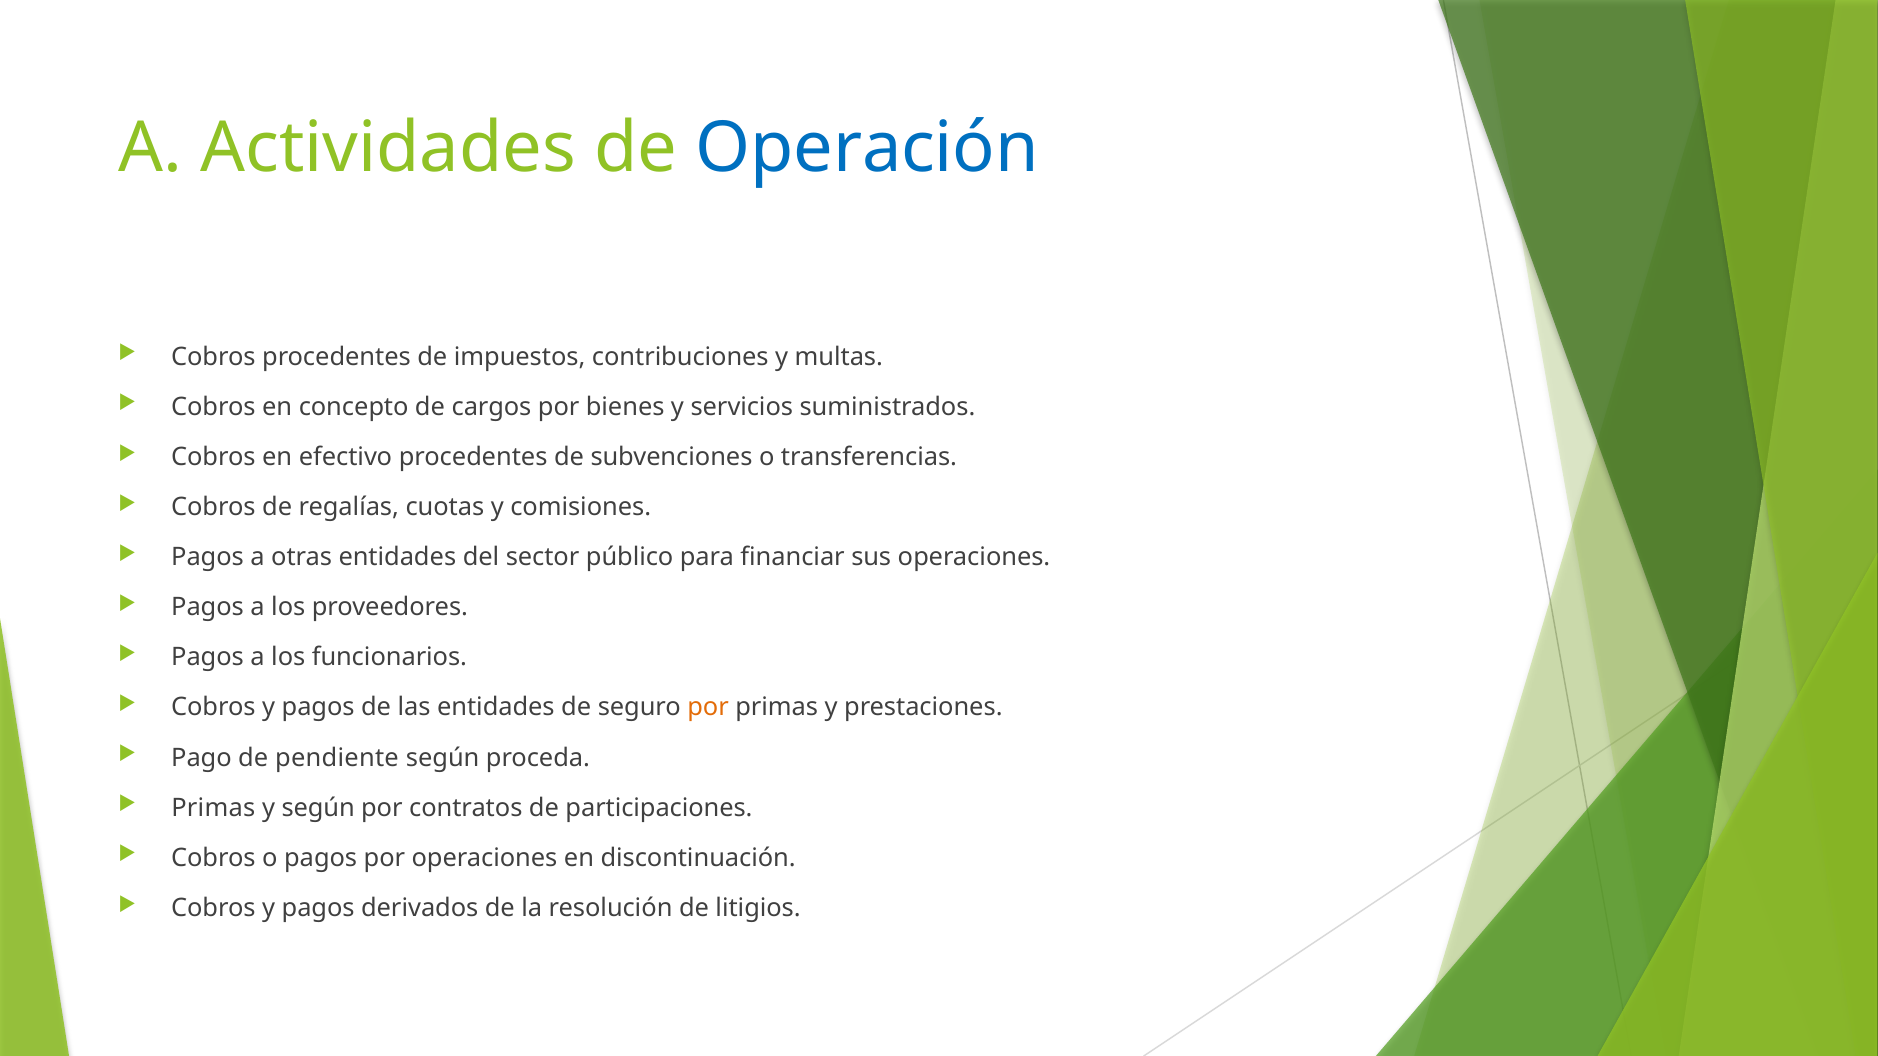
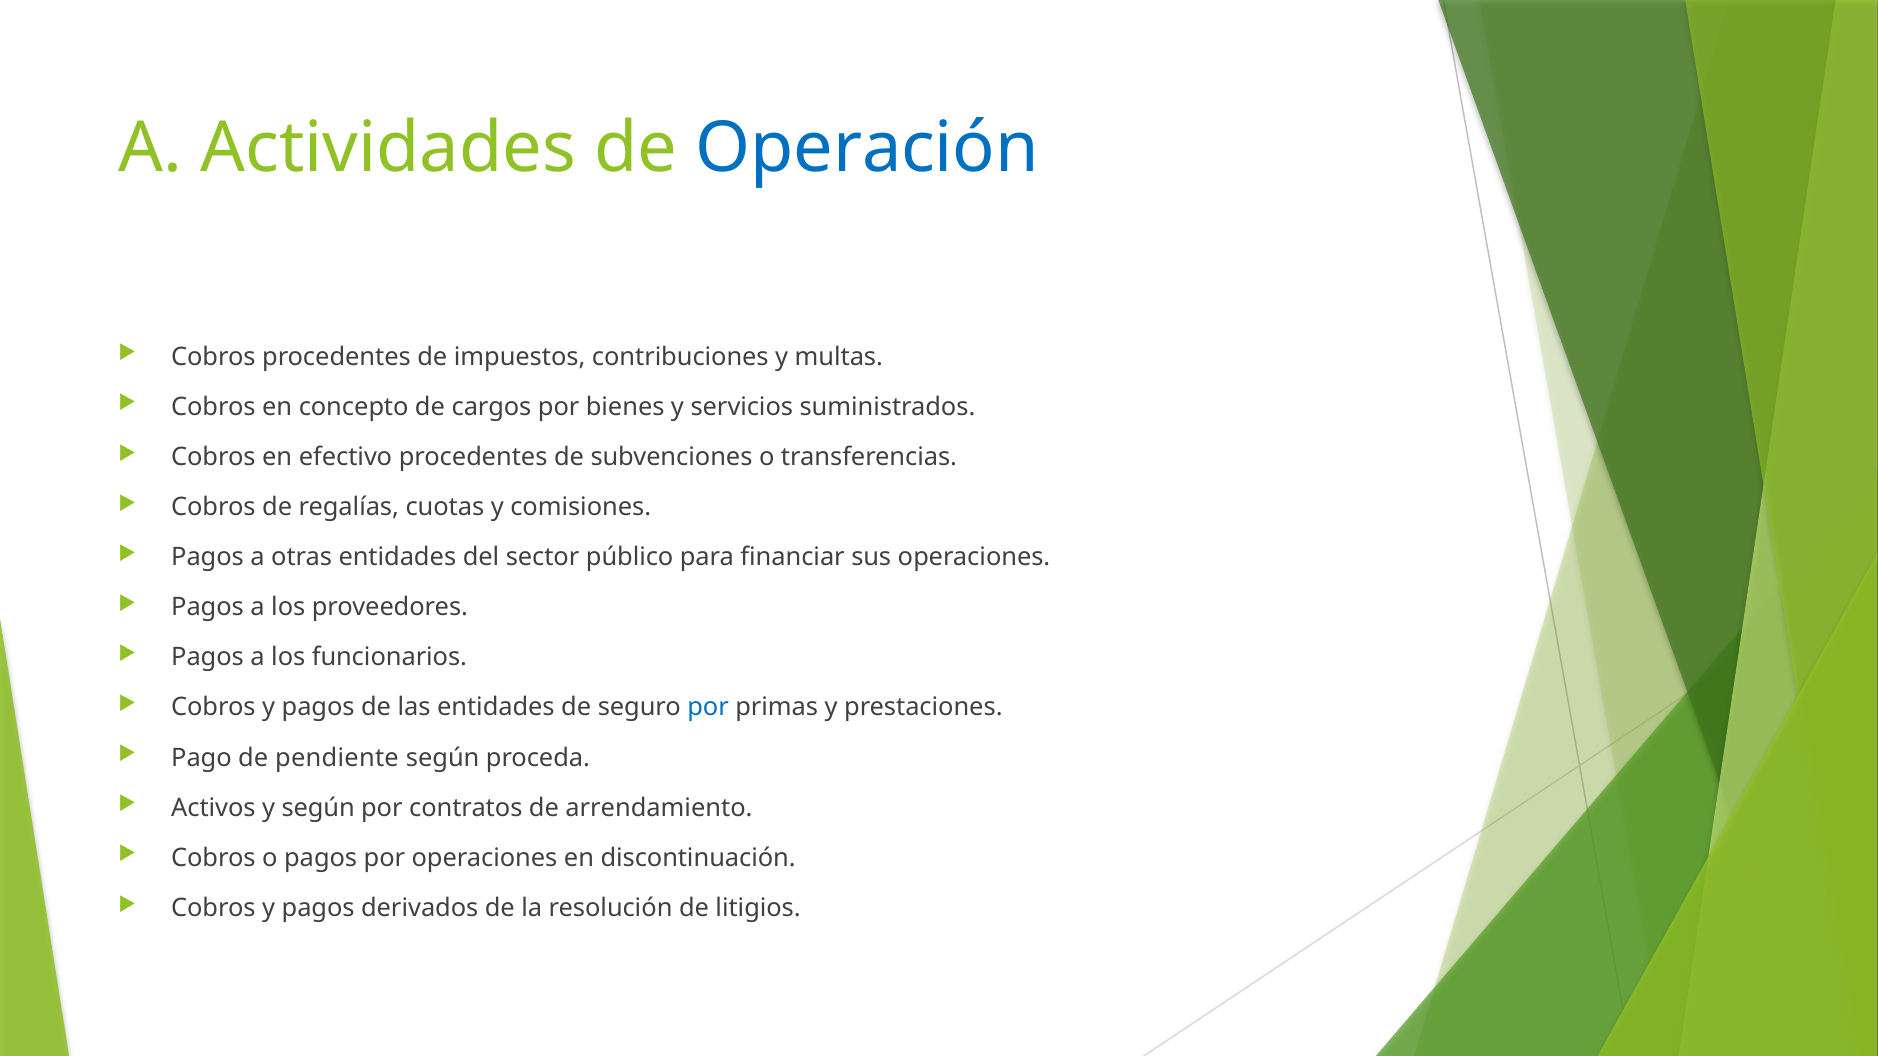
por at (708, 708) colour: orange -> blue
Primas at (213, 808): Primas -> Activos
participaciones: participaciones -> arrendamiento
